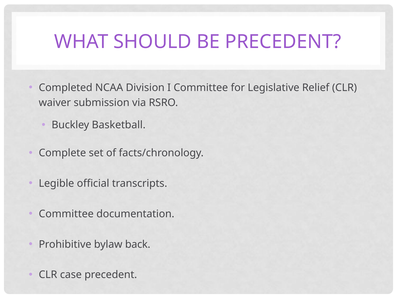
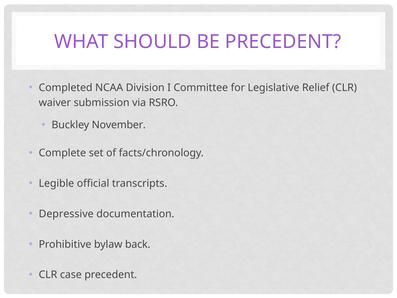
Basketball: Basketball -> November
Committee at (66, 214): Committee -> Depressive
